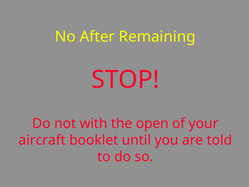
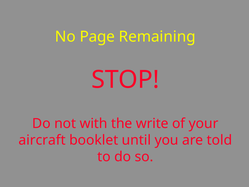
After: After -> Page
open: open -> write
